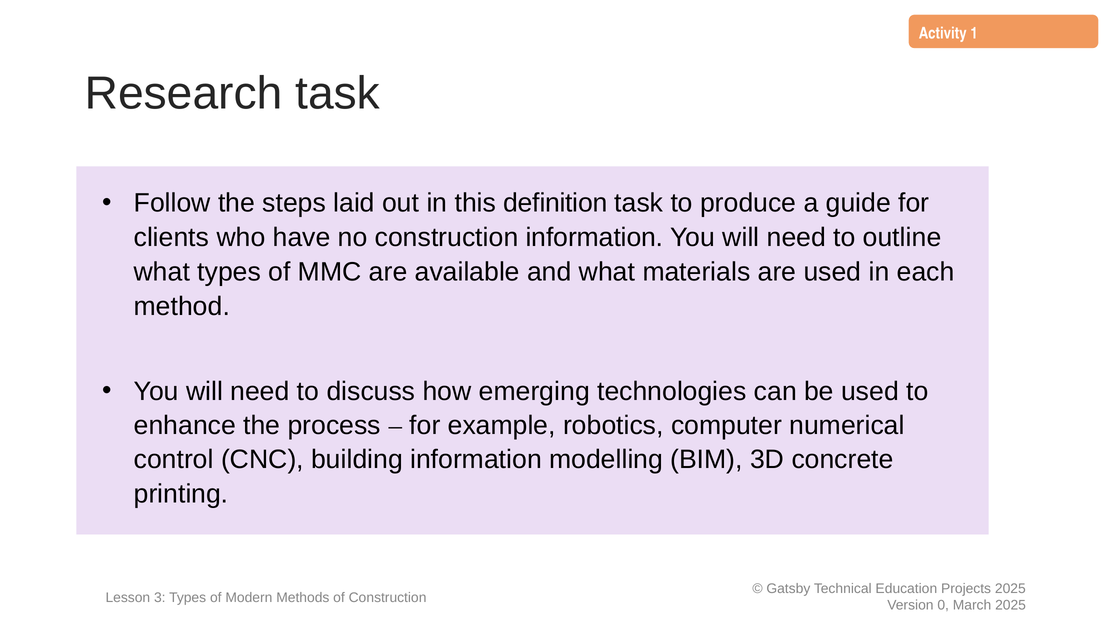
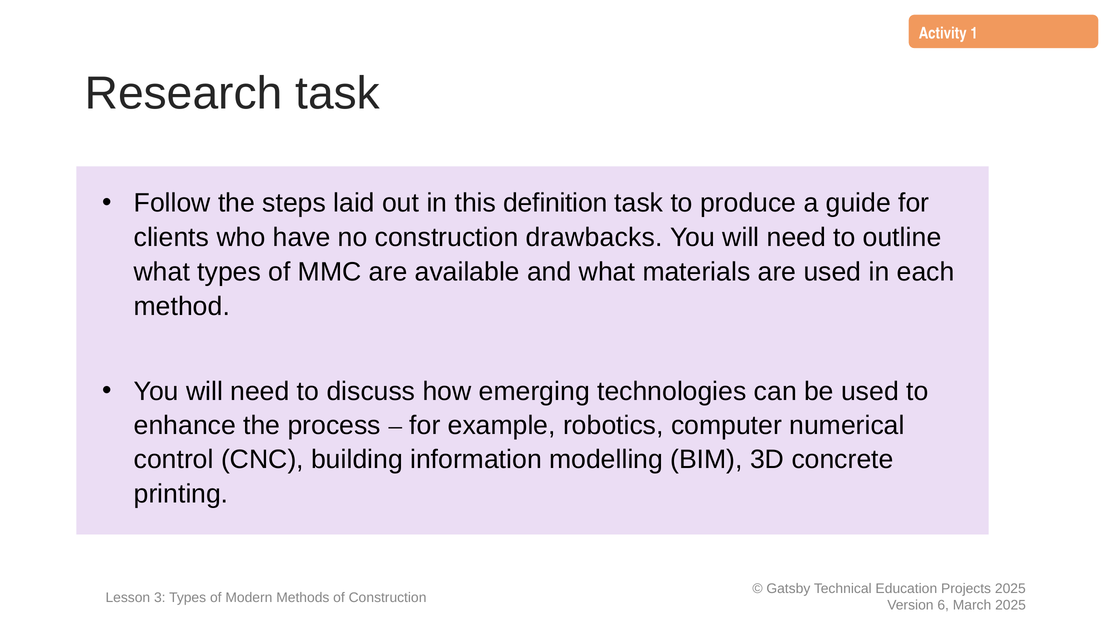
construction information: information -> drawbacks
0: 0 -> 6
